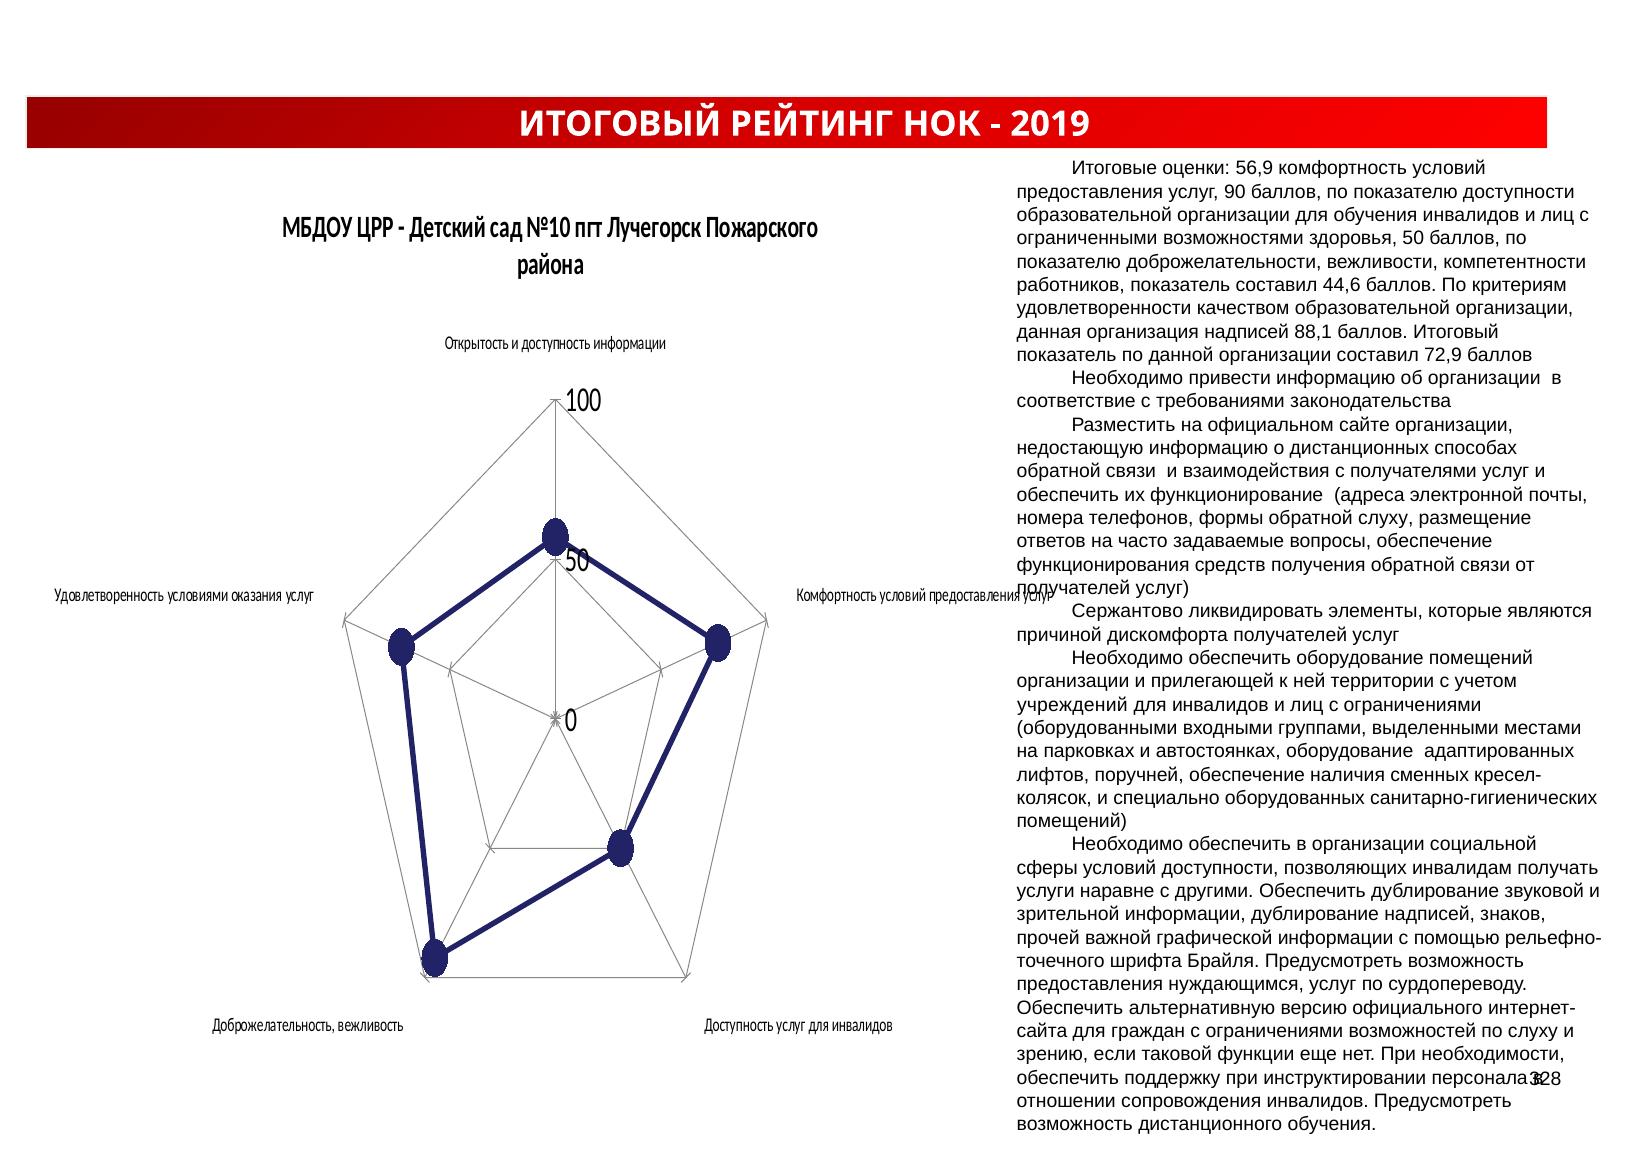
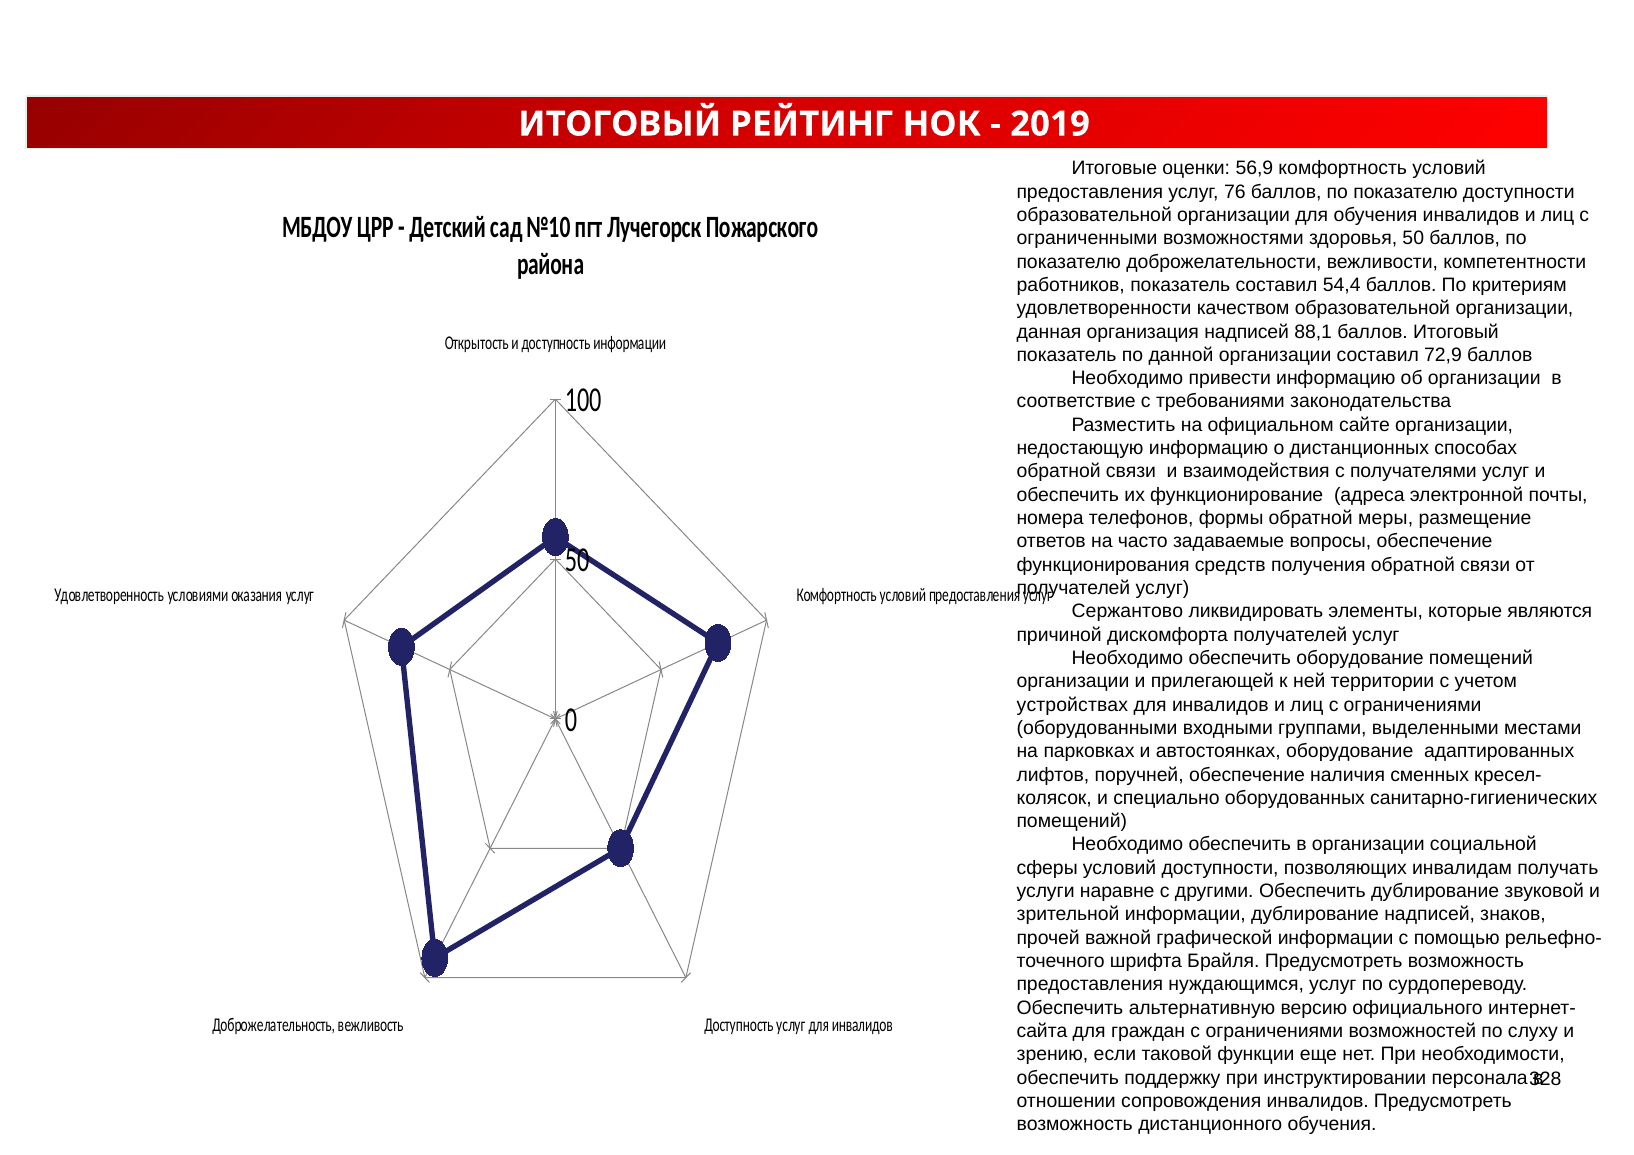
90: 90 -> 76
44,6: 44,6 -> 54,4
обратной слуху: слуху -> меры
учреждений: учреждений -> устройствах
